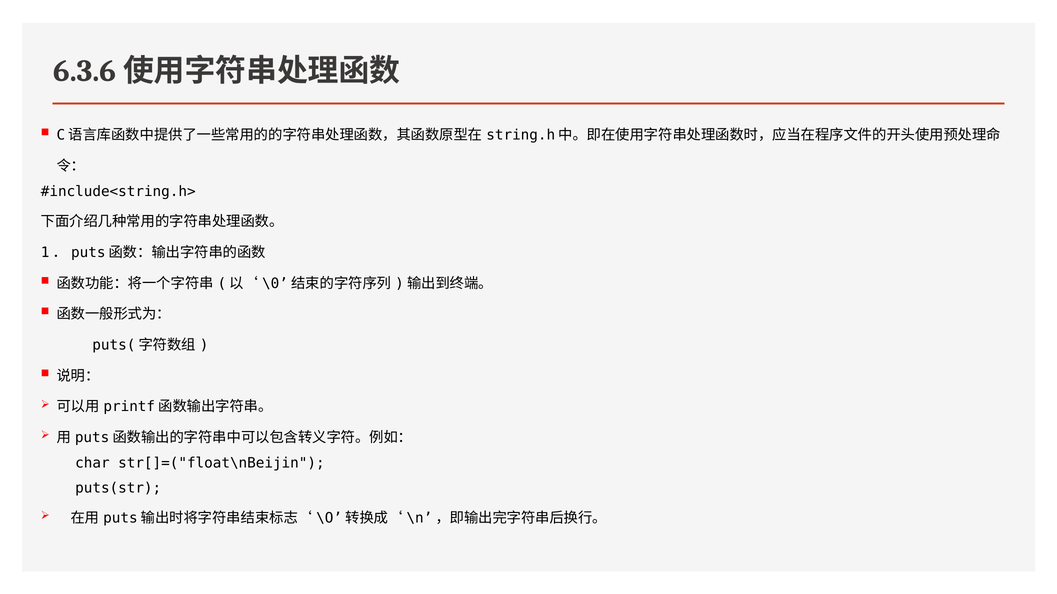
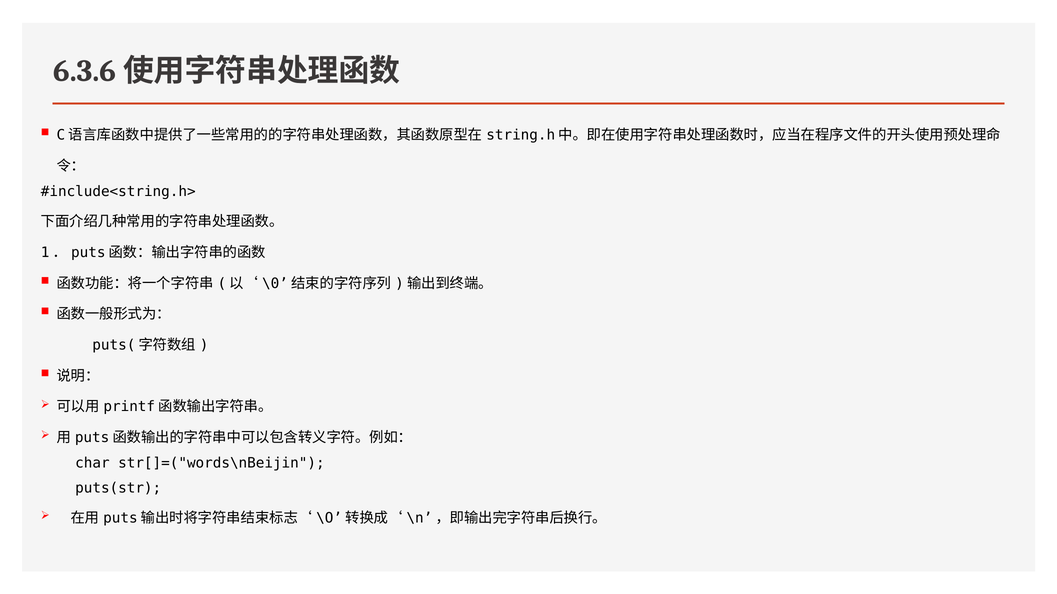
str[]=("float\nBeijin: str[]=("float\nBeijin -> str[]=("words\nBeijin
